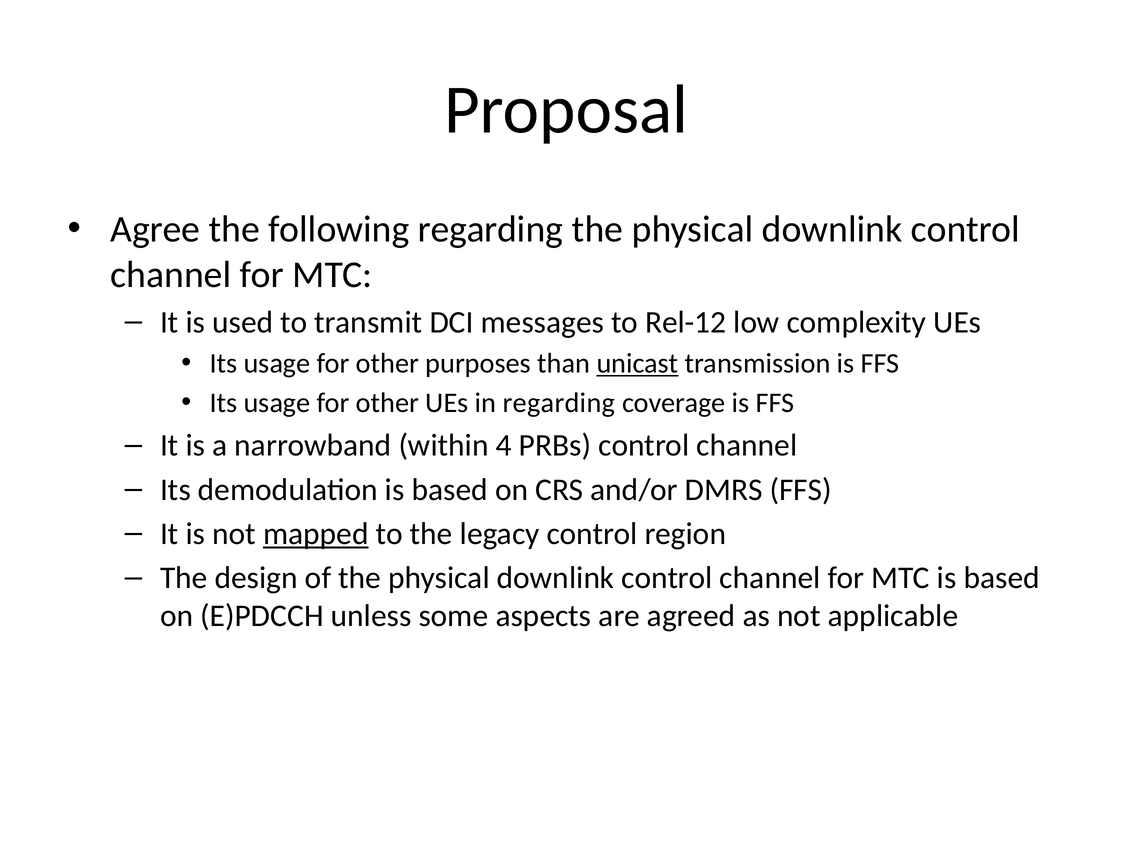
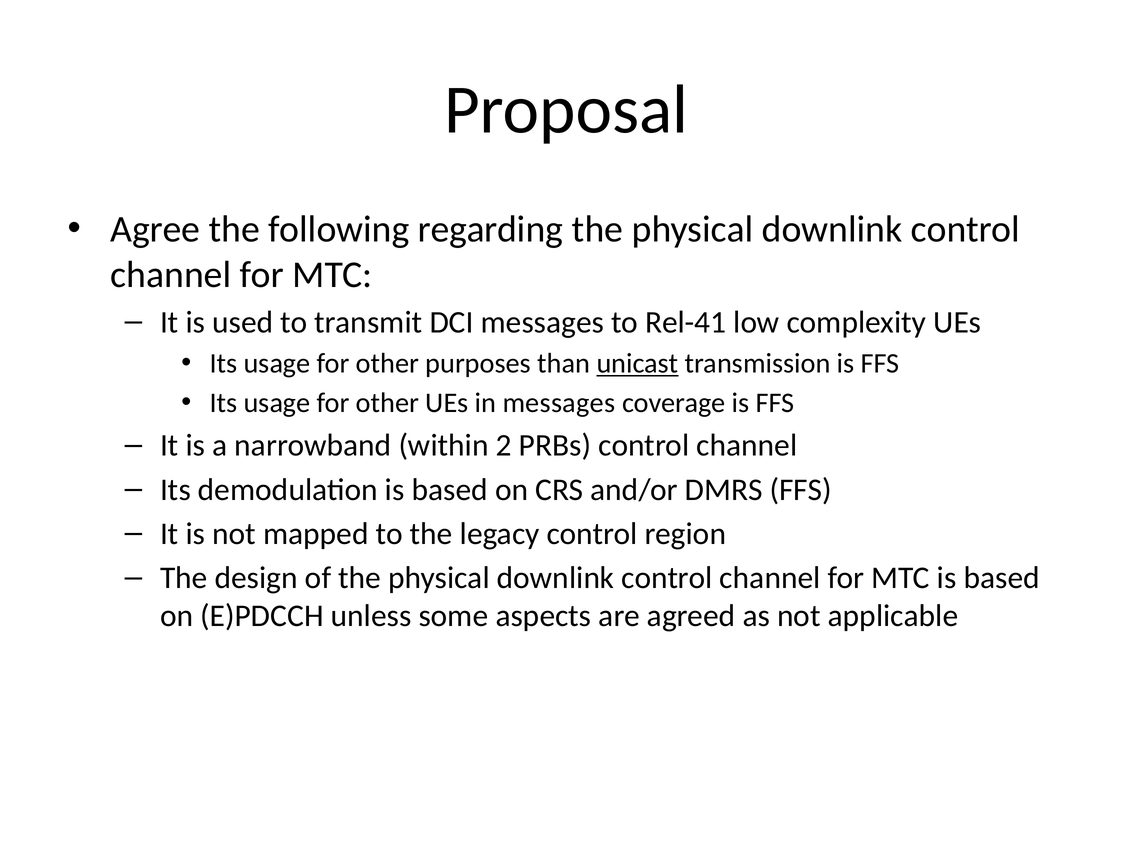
Rel-12: Rel-12 -> Rel-41
in regarding: regarding -> messages
4: 4 -> 2
mapped underline: present -> none
